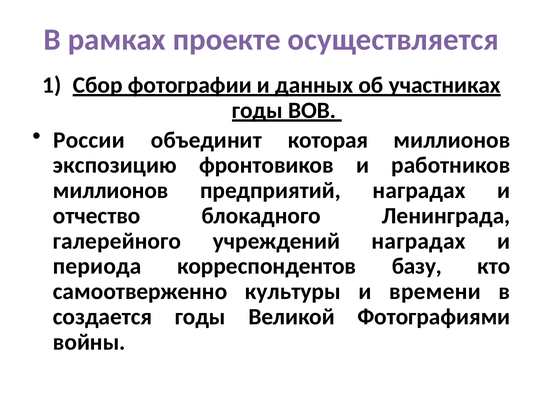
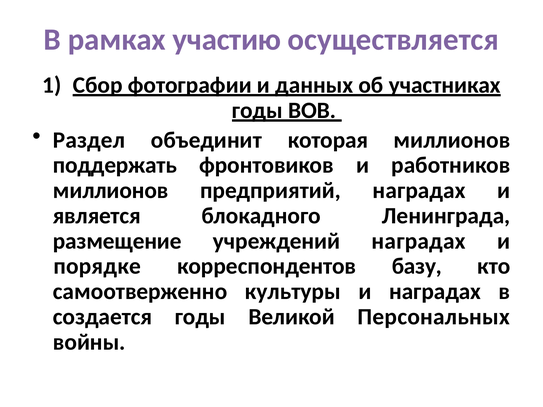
проекте: проекте -> участию
России: России -> Раздел
экспозицию: экспозицию -> поддержать
отчество: отчество -> является
галерейного: галерейного -> размещение
периода: периода -> порядке
и времени: времени -> наградах
Фотографиями: Фотографиями -> Персональных
